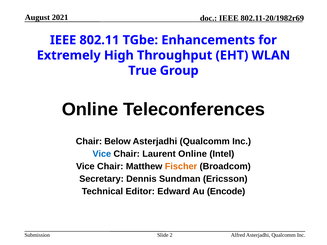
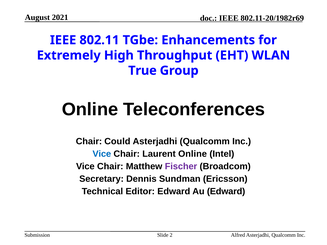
Below: Below -> Could
Fischer colour: orange -> purple
Au Encode: Encode -> Edward
